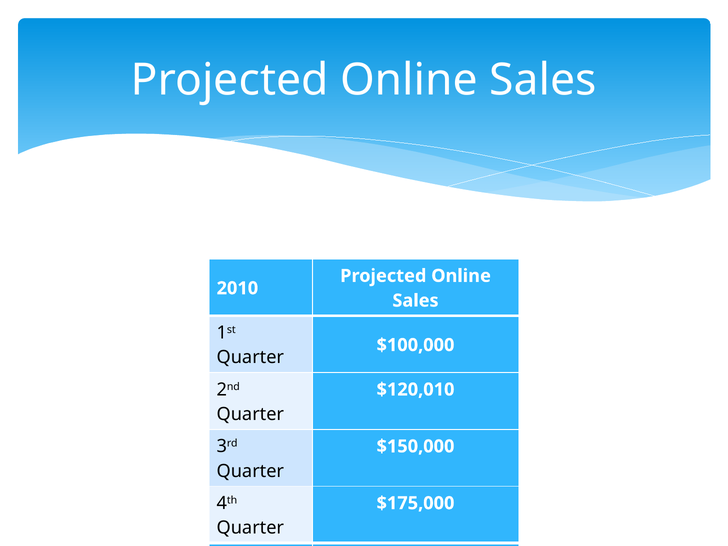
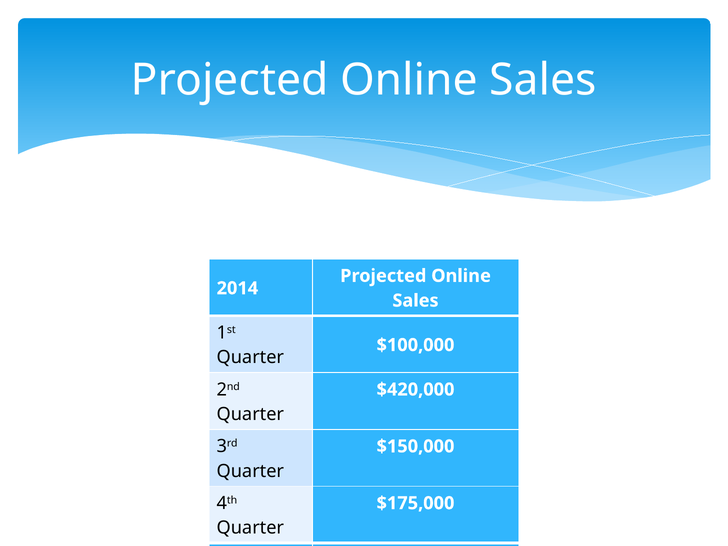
2010: 2010 -> 2014
$120,010: $120,010 -> $420,000
